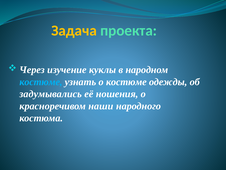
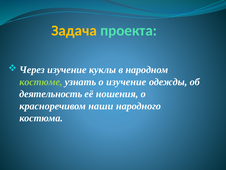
костюме at (41, 82) colour: light blue -> light green
о костюме: костюме -> изучение
задумывались: задумывались -> деятельность
